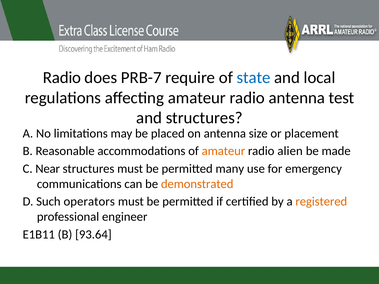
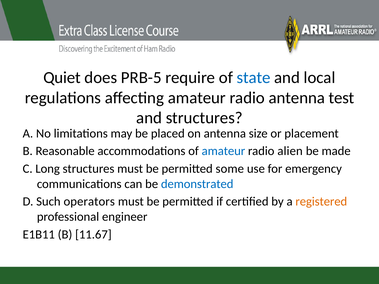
Radio at (62, 78): Radio -> Quiet
PRB-7: PRB-7 -> PRB-5
amateur at (223, 151) colour: orange -> blue
Near: Near -> Long
many: many -> some
demonstrated colour: orange -> blue
93.64: 93.64 -> 11.67
